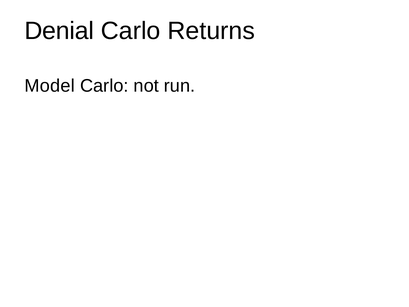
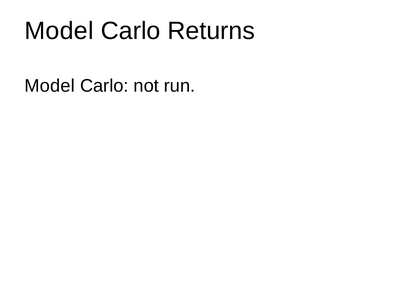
Denial at (59, 31): Denial -> Model
